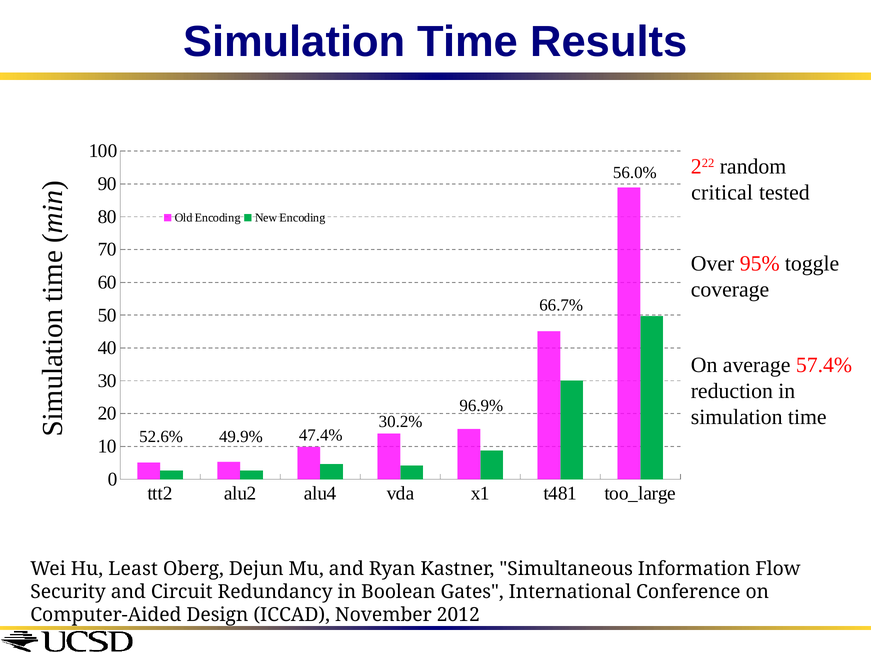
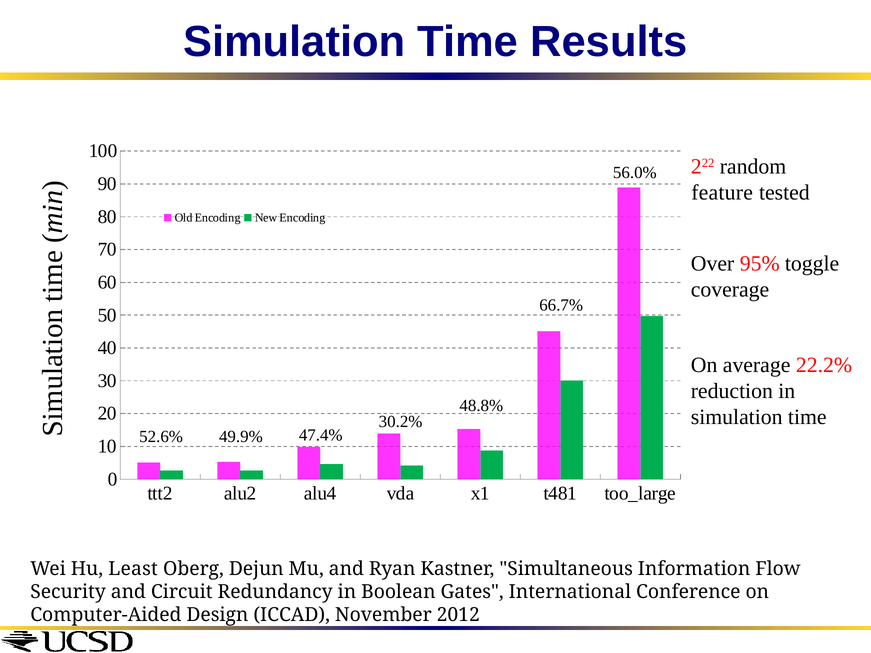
critical: critical -> feature
57.4%: 57.4% -> 22.2%
96.9%: 96.9% -> 48.8%
